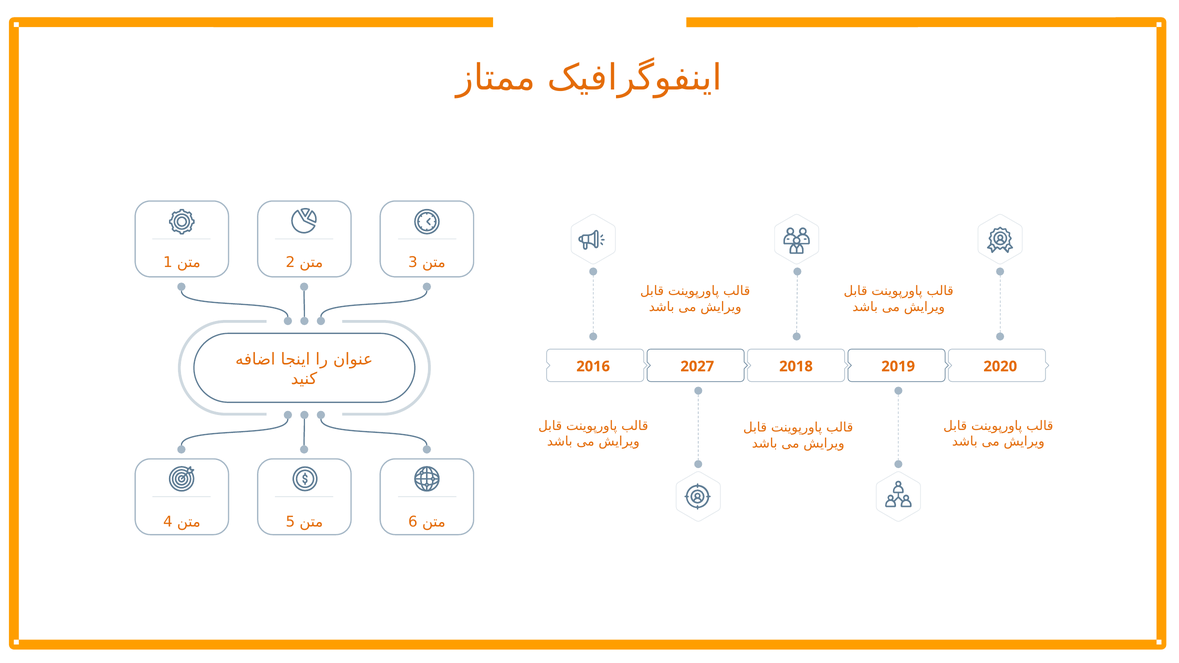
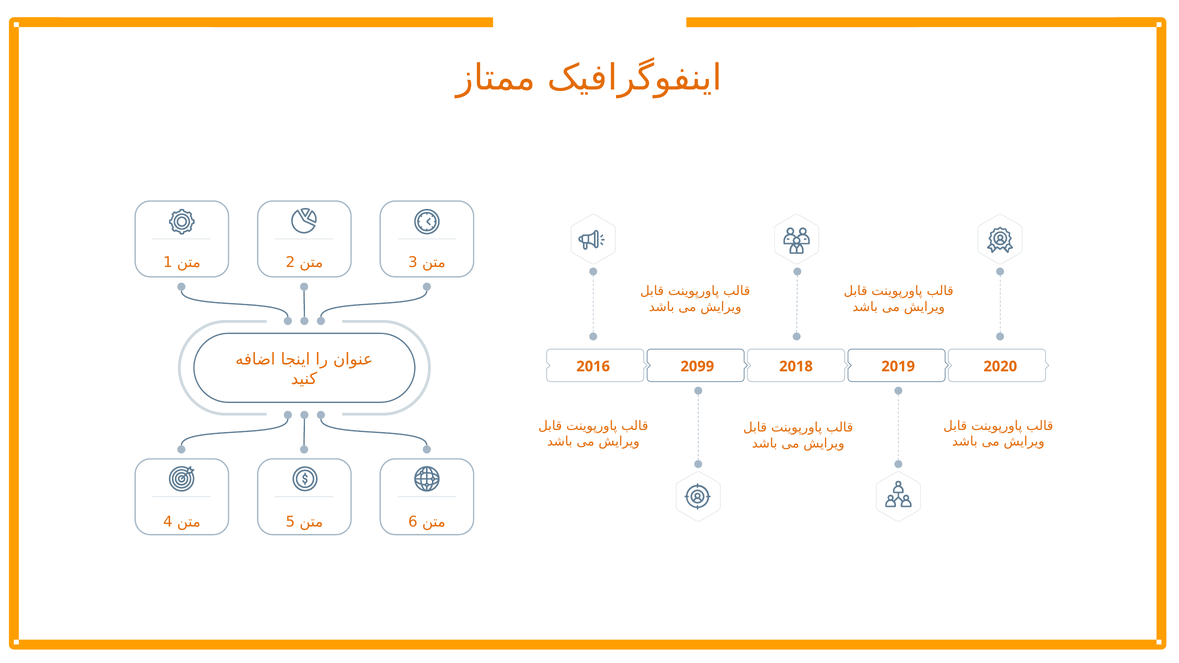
2027: 2027 -> 2099
